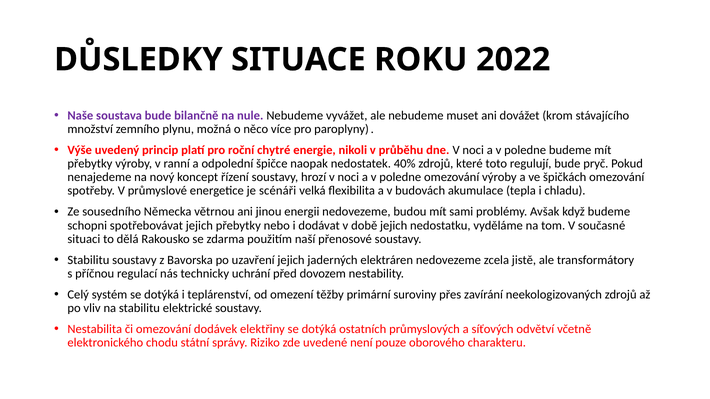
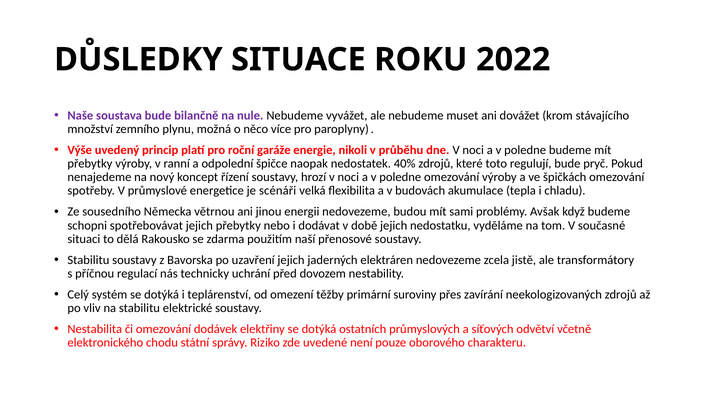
chytré: chytré -> garáže
